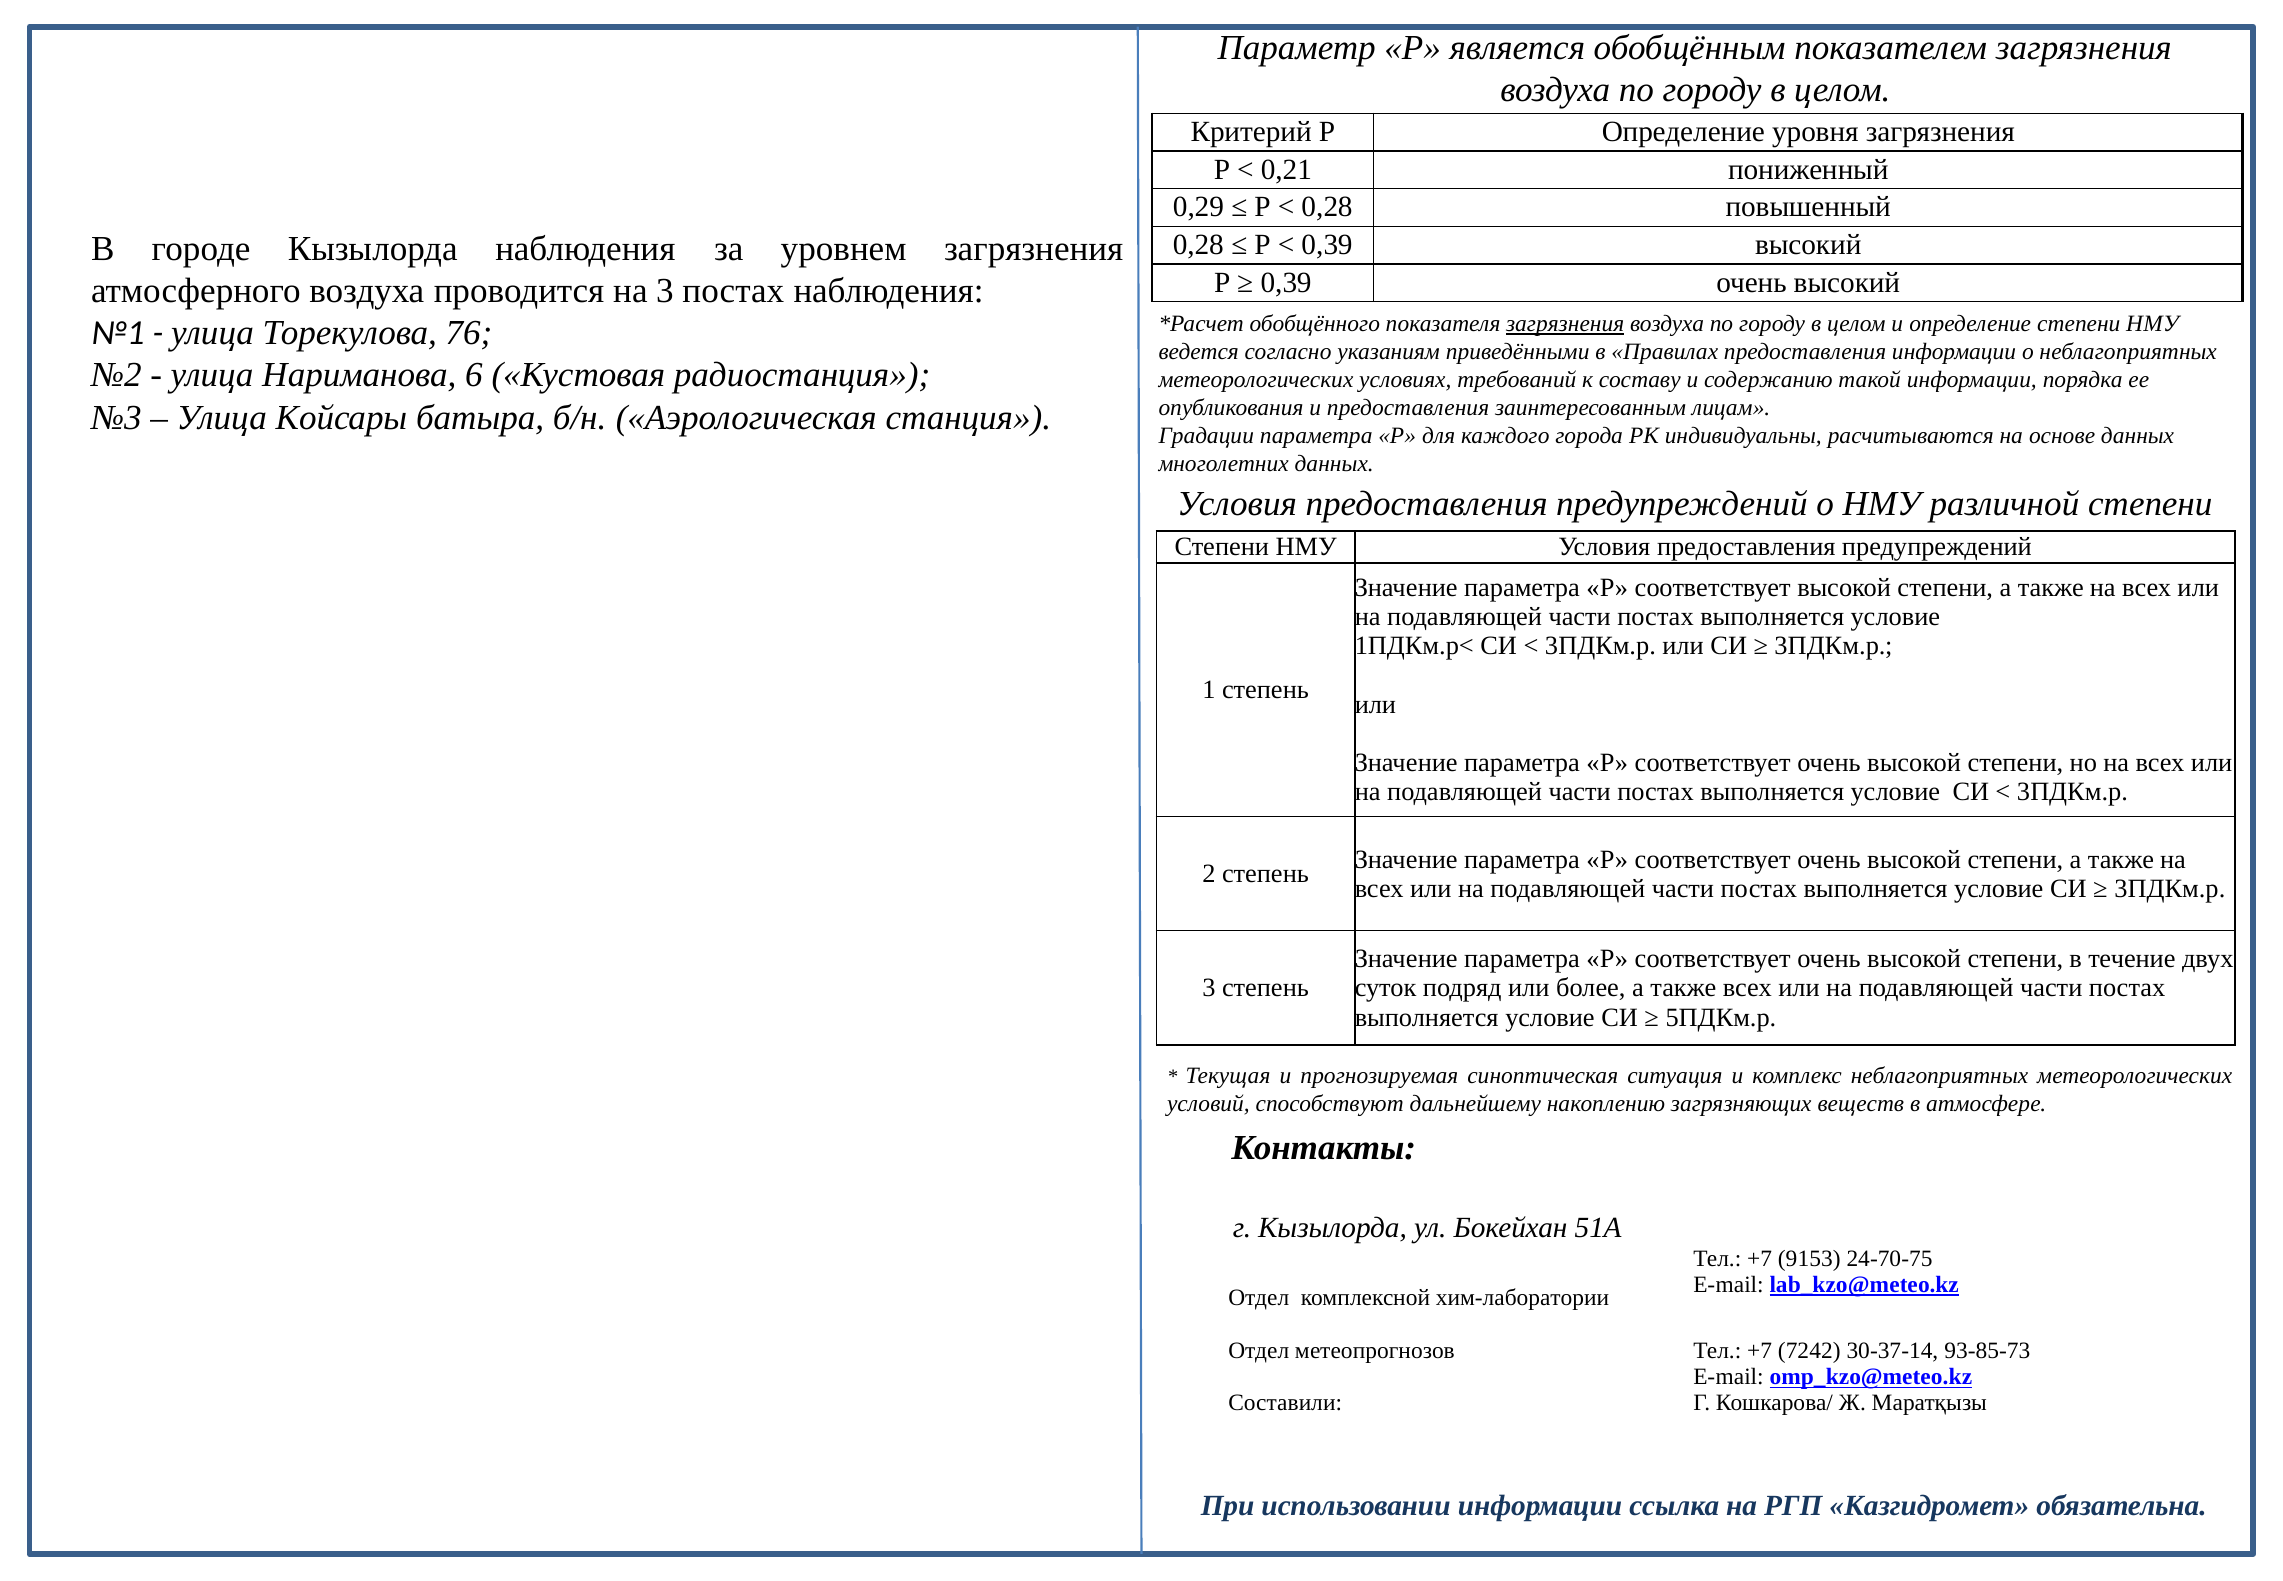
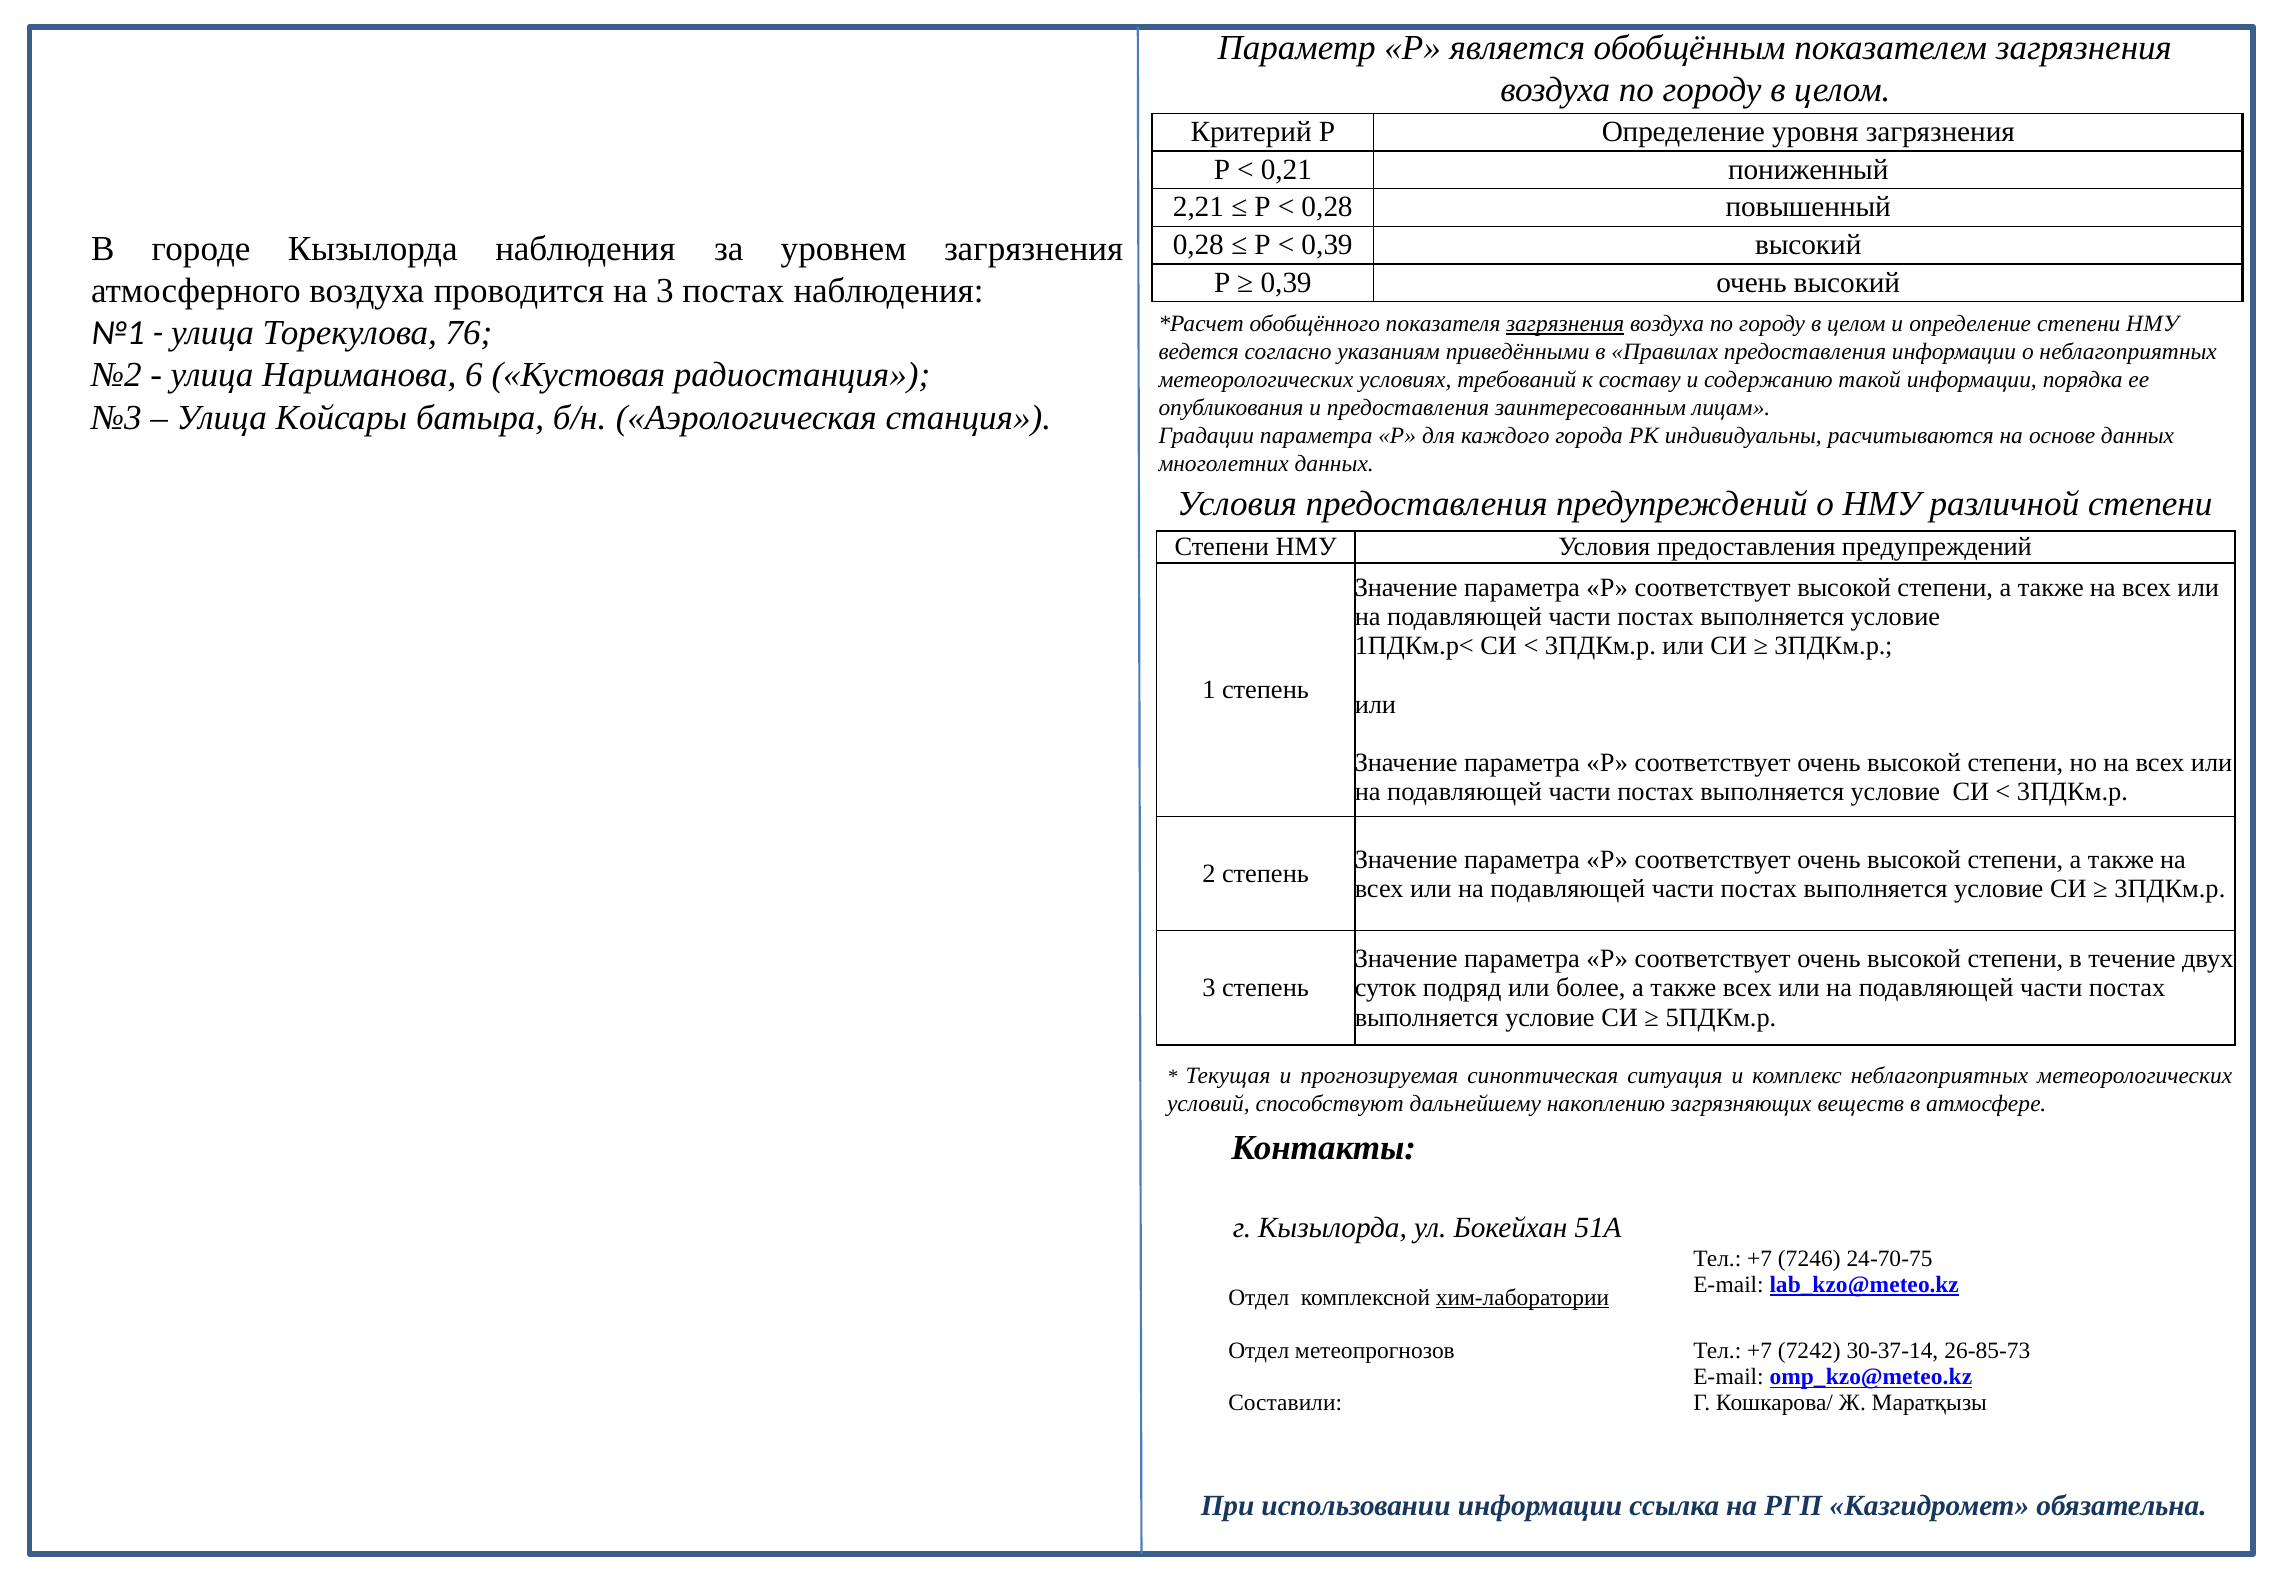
0,29: 0,29 -> 2,21
9153: 9153 -> 7246
хим-лаборатории underline: none -> present
93-85-73: 93-85-73 -> 26-85-73
